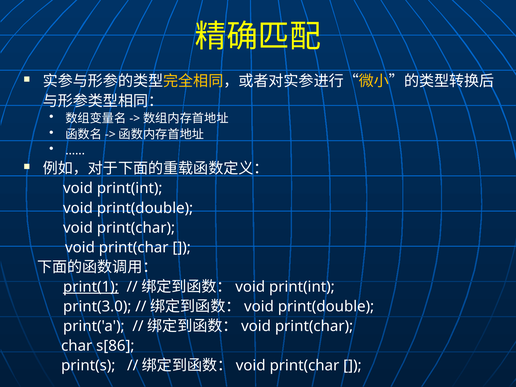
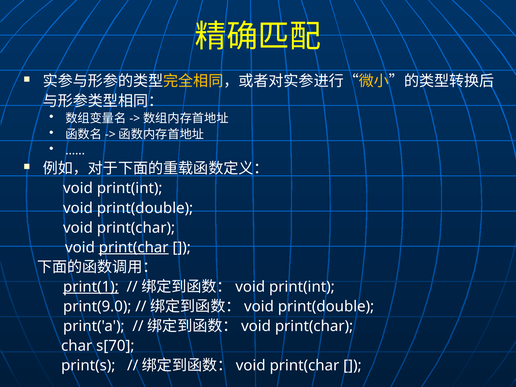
print(char at (134, 247) underline: none -> present
print(3.0: print(3.0 -> print(9.0
s[86: s[86 -> s[70
